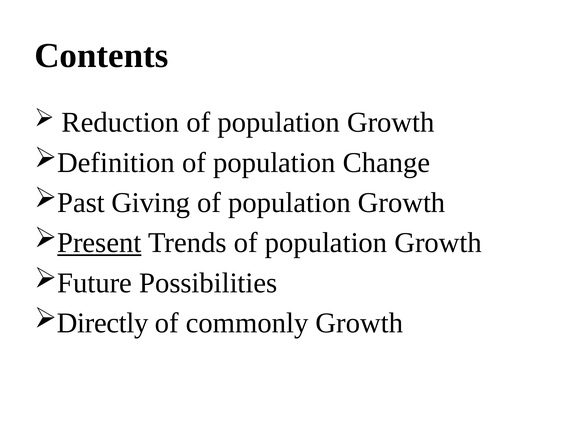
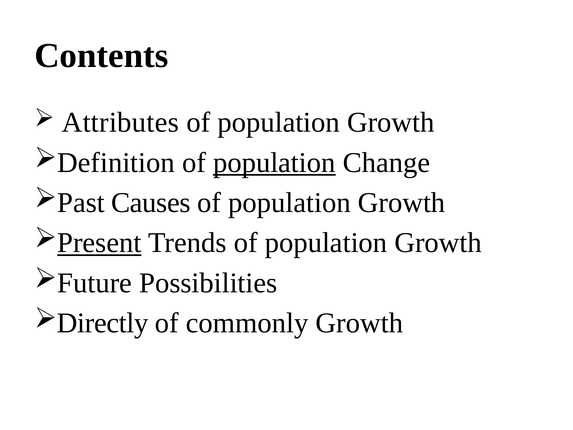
Reduction: Reduction -> Attributes
population at (274, 162) underline: none -> present
Giving: Giving -> Causes
